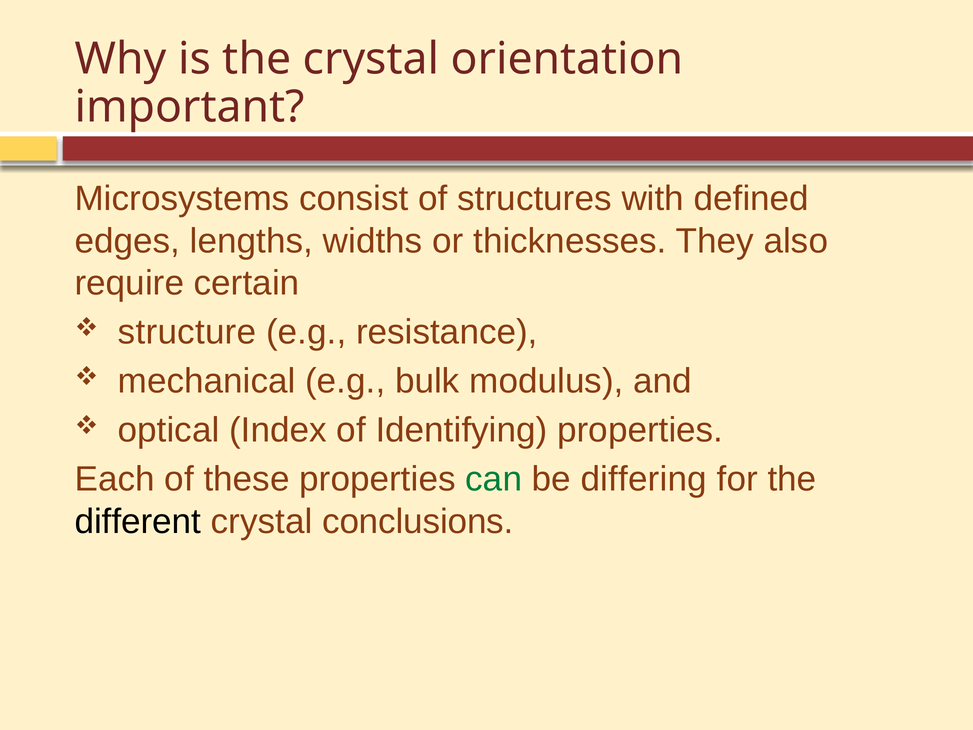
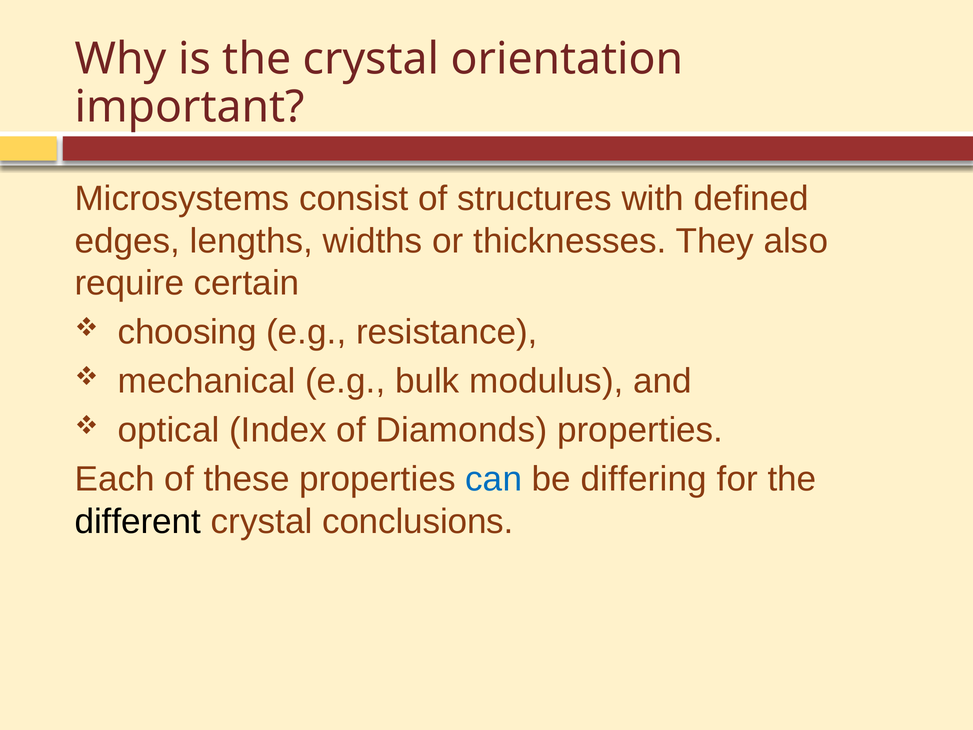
structure: structure -> choosing
Identifying: Identifying -> Diamonds
can colour: green -> blue
